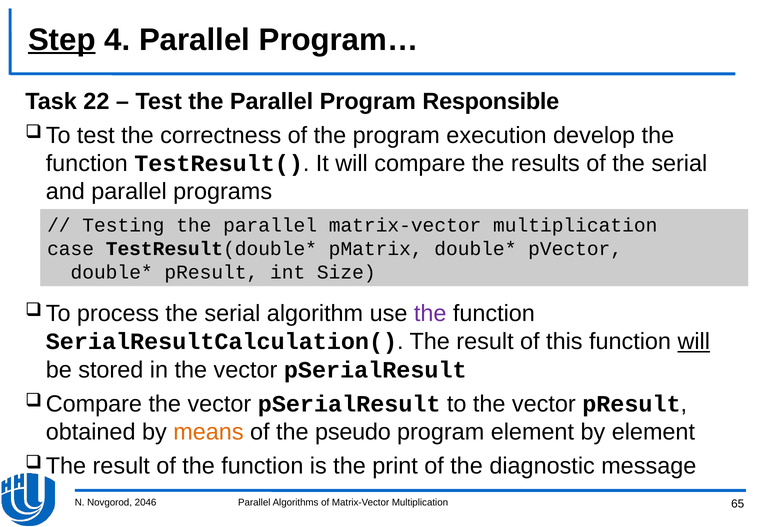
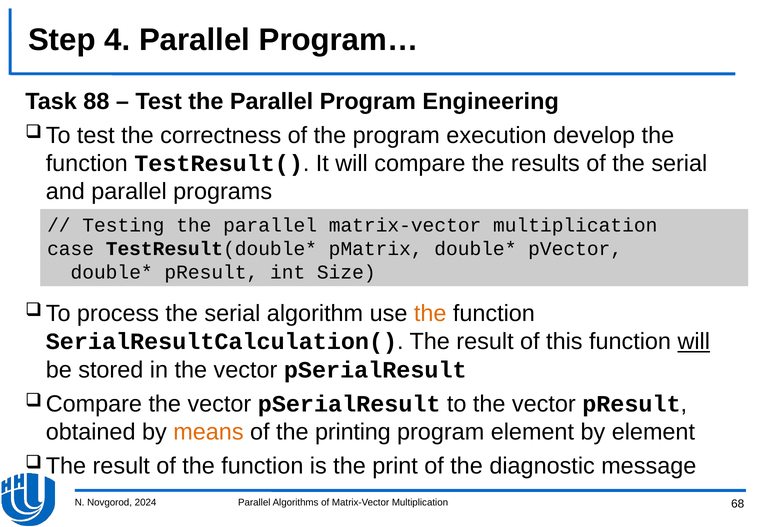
Step underline: present -> none
22: 22 -> 88
Responsible: Responsible -> Engineering
the at (430, 314) colour: purple -> orange
pseudo: pseudo -> printing
2046: 2046 -> 2024
65: 65 -> 68
